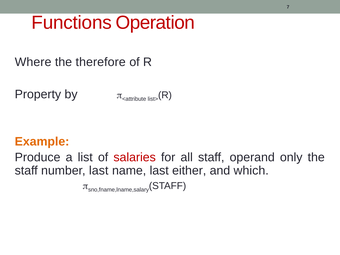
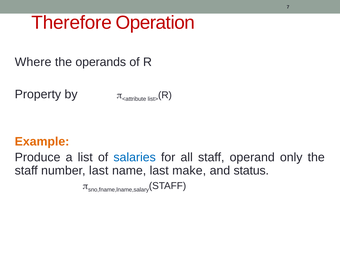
Functions: Functions -> Therefore
therefore: therefore -> operands
salaries colour: red -> blue
either: either -> make
which: which -> status
